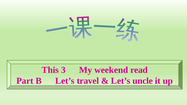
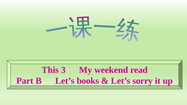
travel: travel -> books
uncle: uncle -> sorry
